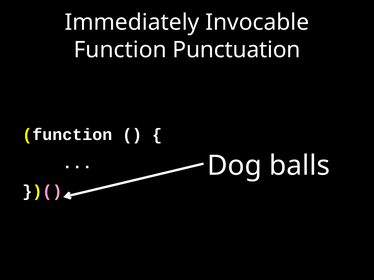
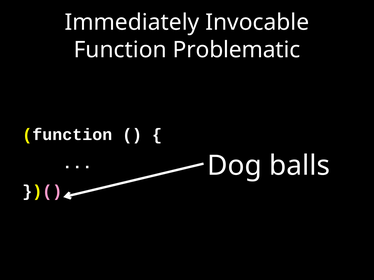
Punctuation: Punctuation -> Problematic
